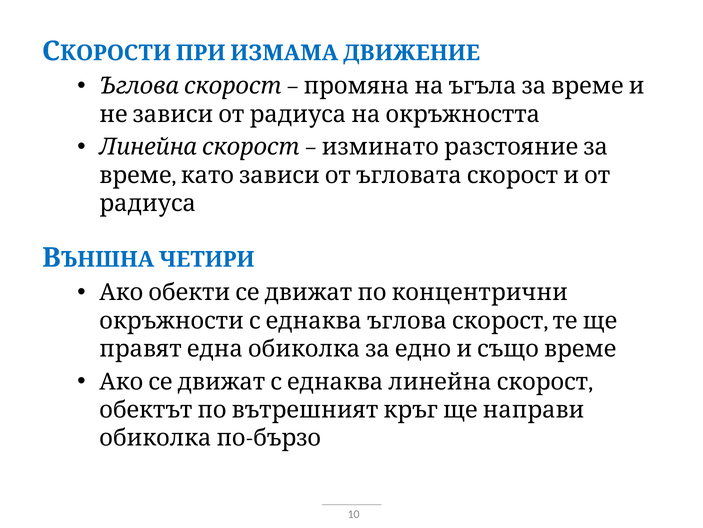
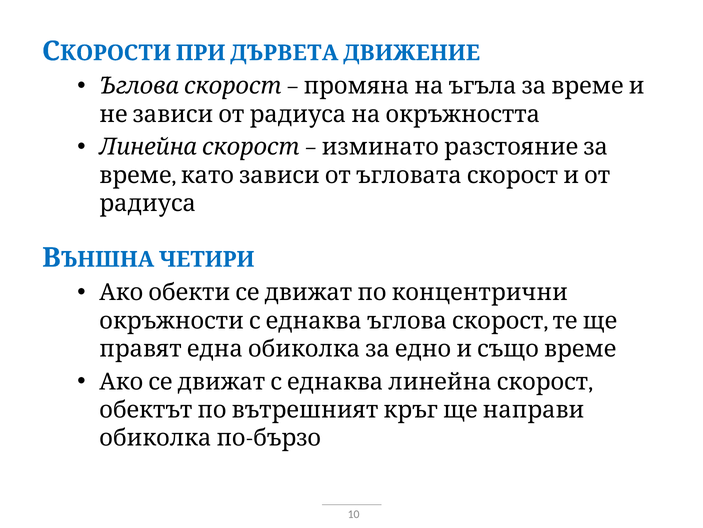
ИЗМАМА: ИЗМАМА -> ДЪРВЕТА
